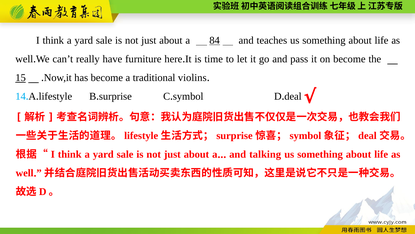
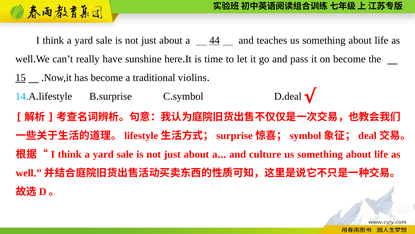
84: 84 -> 44
furniture: furniture -> sunshine
talking: talking -> culture
